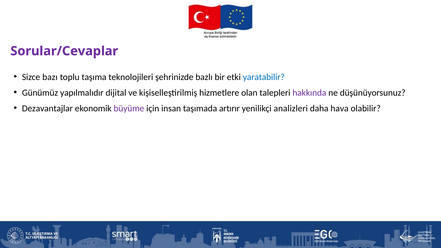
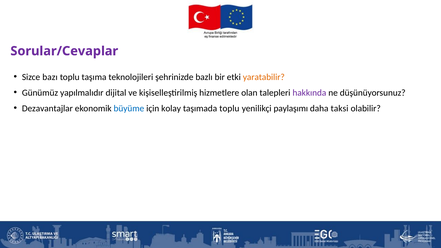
yaratabilir colour: blue -> orange
büyüme colour: purple -> blue
insan: insan -> kolay
taşımada artırır: artırır -> toplu
analizleri: analizleri -> paylaşımı
hava: hava -> taksi
